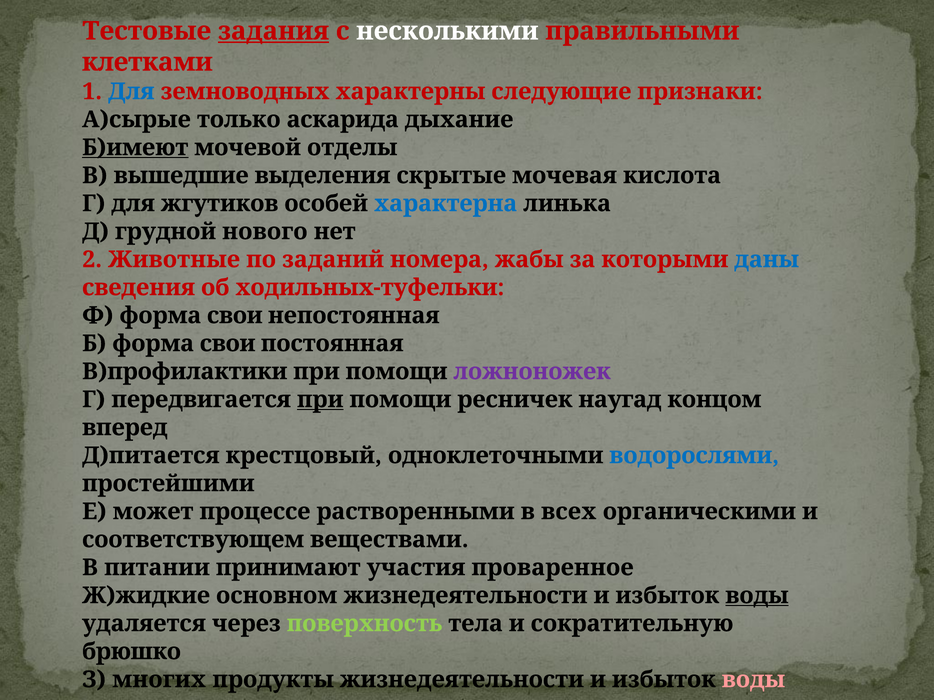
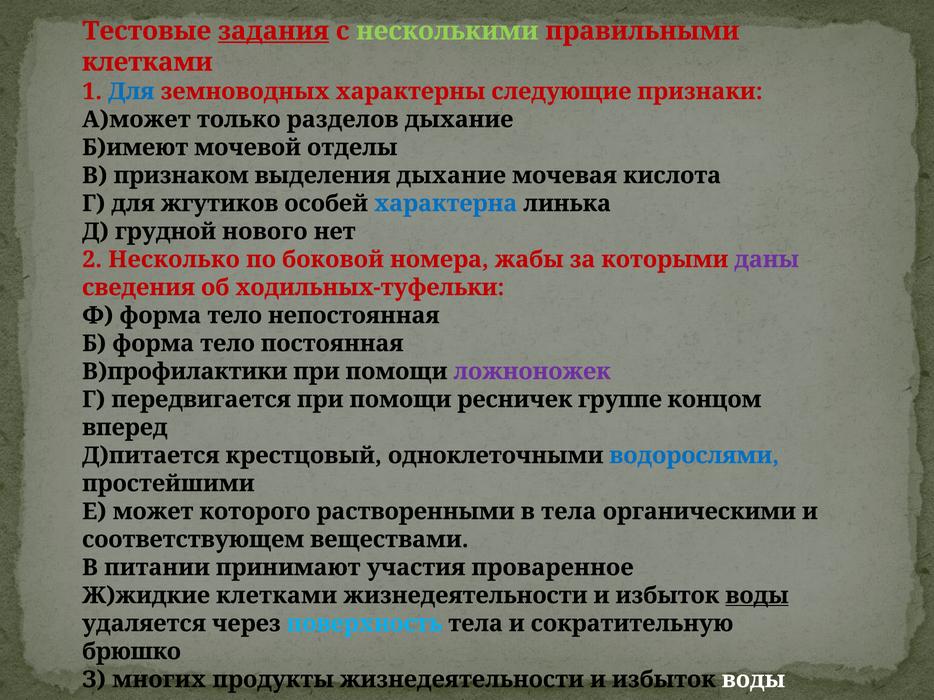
несколькими colour: white -> light green
А)сырые: А)сырые -> А)может
аскарида: аскарида -> разделов
Б)имеют underline: present -> none
вышедшие: вышедшие -> признаком
выделения скрытые: скрытые -> дыхание
Животные: Животные -> Несколько
заданий: заданий -> боковой
даны colour: blue -> purple
Ф форма свои: свои -> тело
Б форма свои: свои -> тело
при at (320, 400) underline: present -> none
наугад: наугад -> группе
процессе: процессе -> которого
в всех: всех -> тела
Ж)жидкие основном: основном -> клетками
поверхность colour: light green -> light blue
воды at (753, 680) colour: pink -> white
